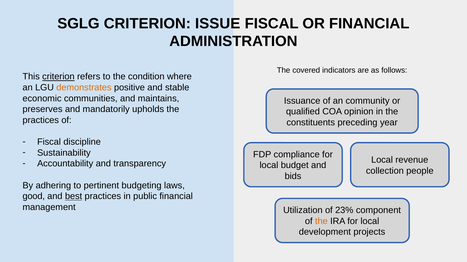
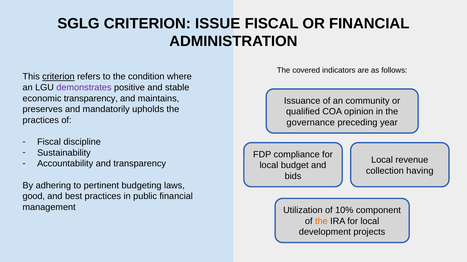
demonstrates colour: orange -> purple
economic communities: communities -> transparency
constituents: constituents -> governance
people: people -> having
best underline: present -> none
23%: 23% -> 10%
